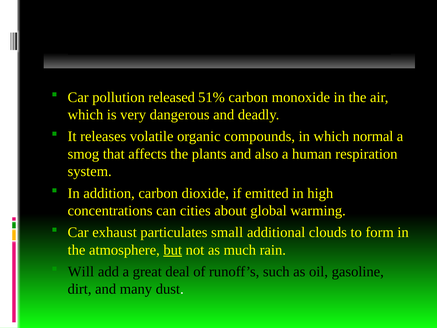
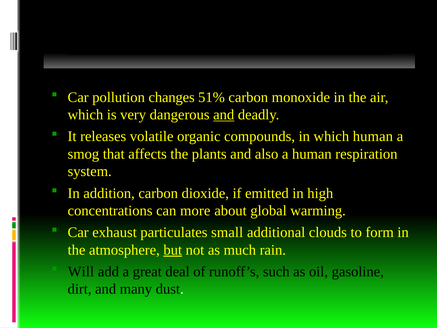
released: released -> changes
and at (224, 115) underline: none -> present
which normal: normal -> human
cities: cities -> more
